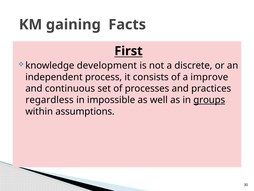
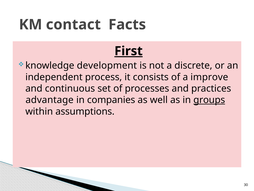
gaining: gaining -> contact
First underline: none -> present
regardless: regardless -> advantage
impossible: impossible -> companies
